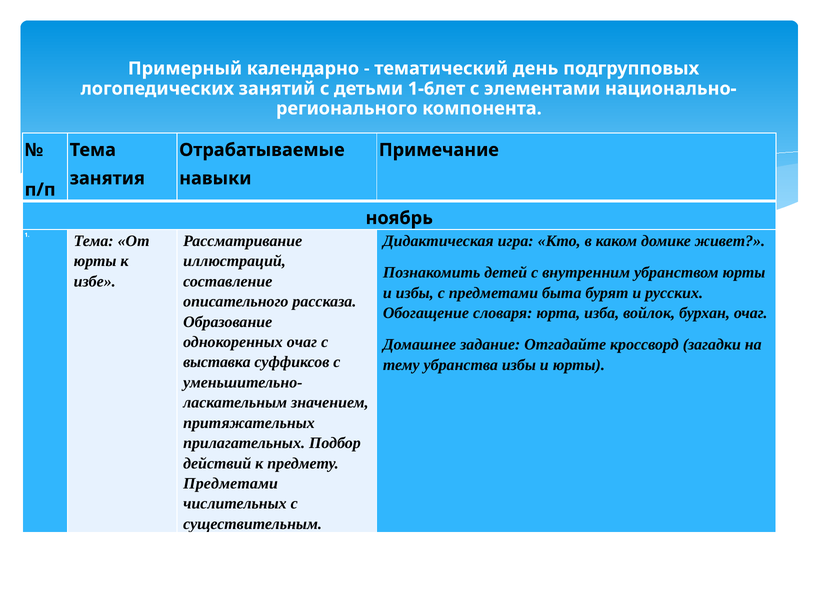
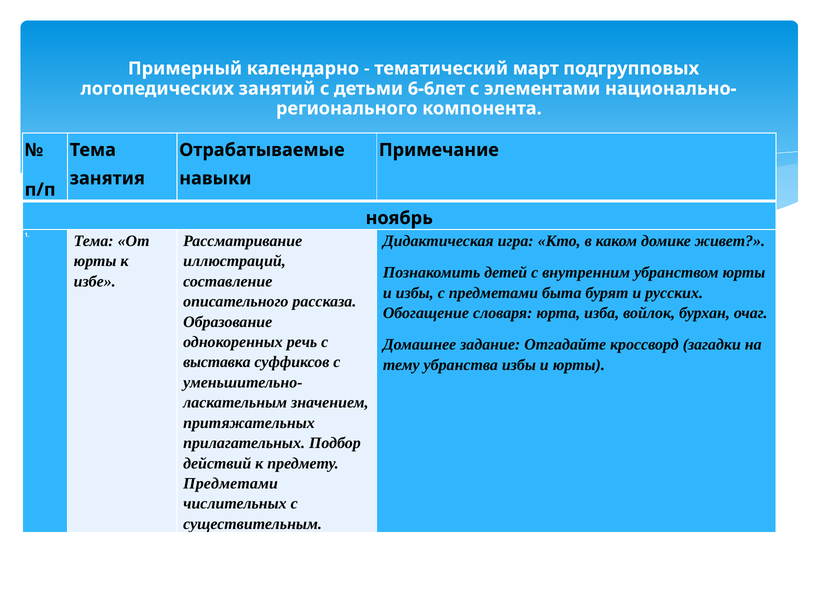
день: день -> март
1-6лет: 1-6лет -> 6-6лет
однокоренных очаг: очаг -> речь
